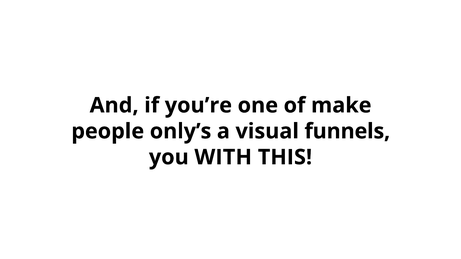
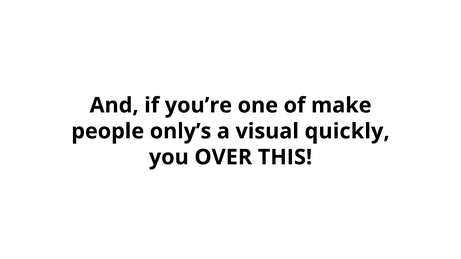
funnels: funnels -> quickly
WITH: WITH -> OVER
